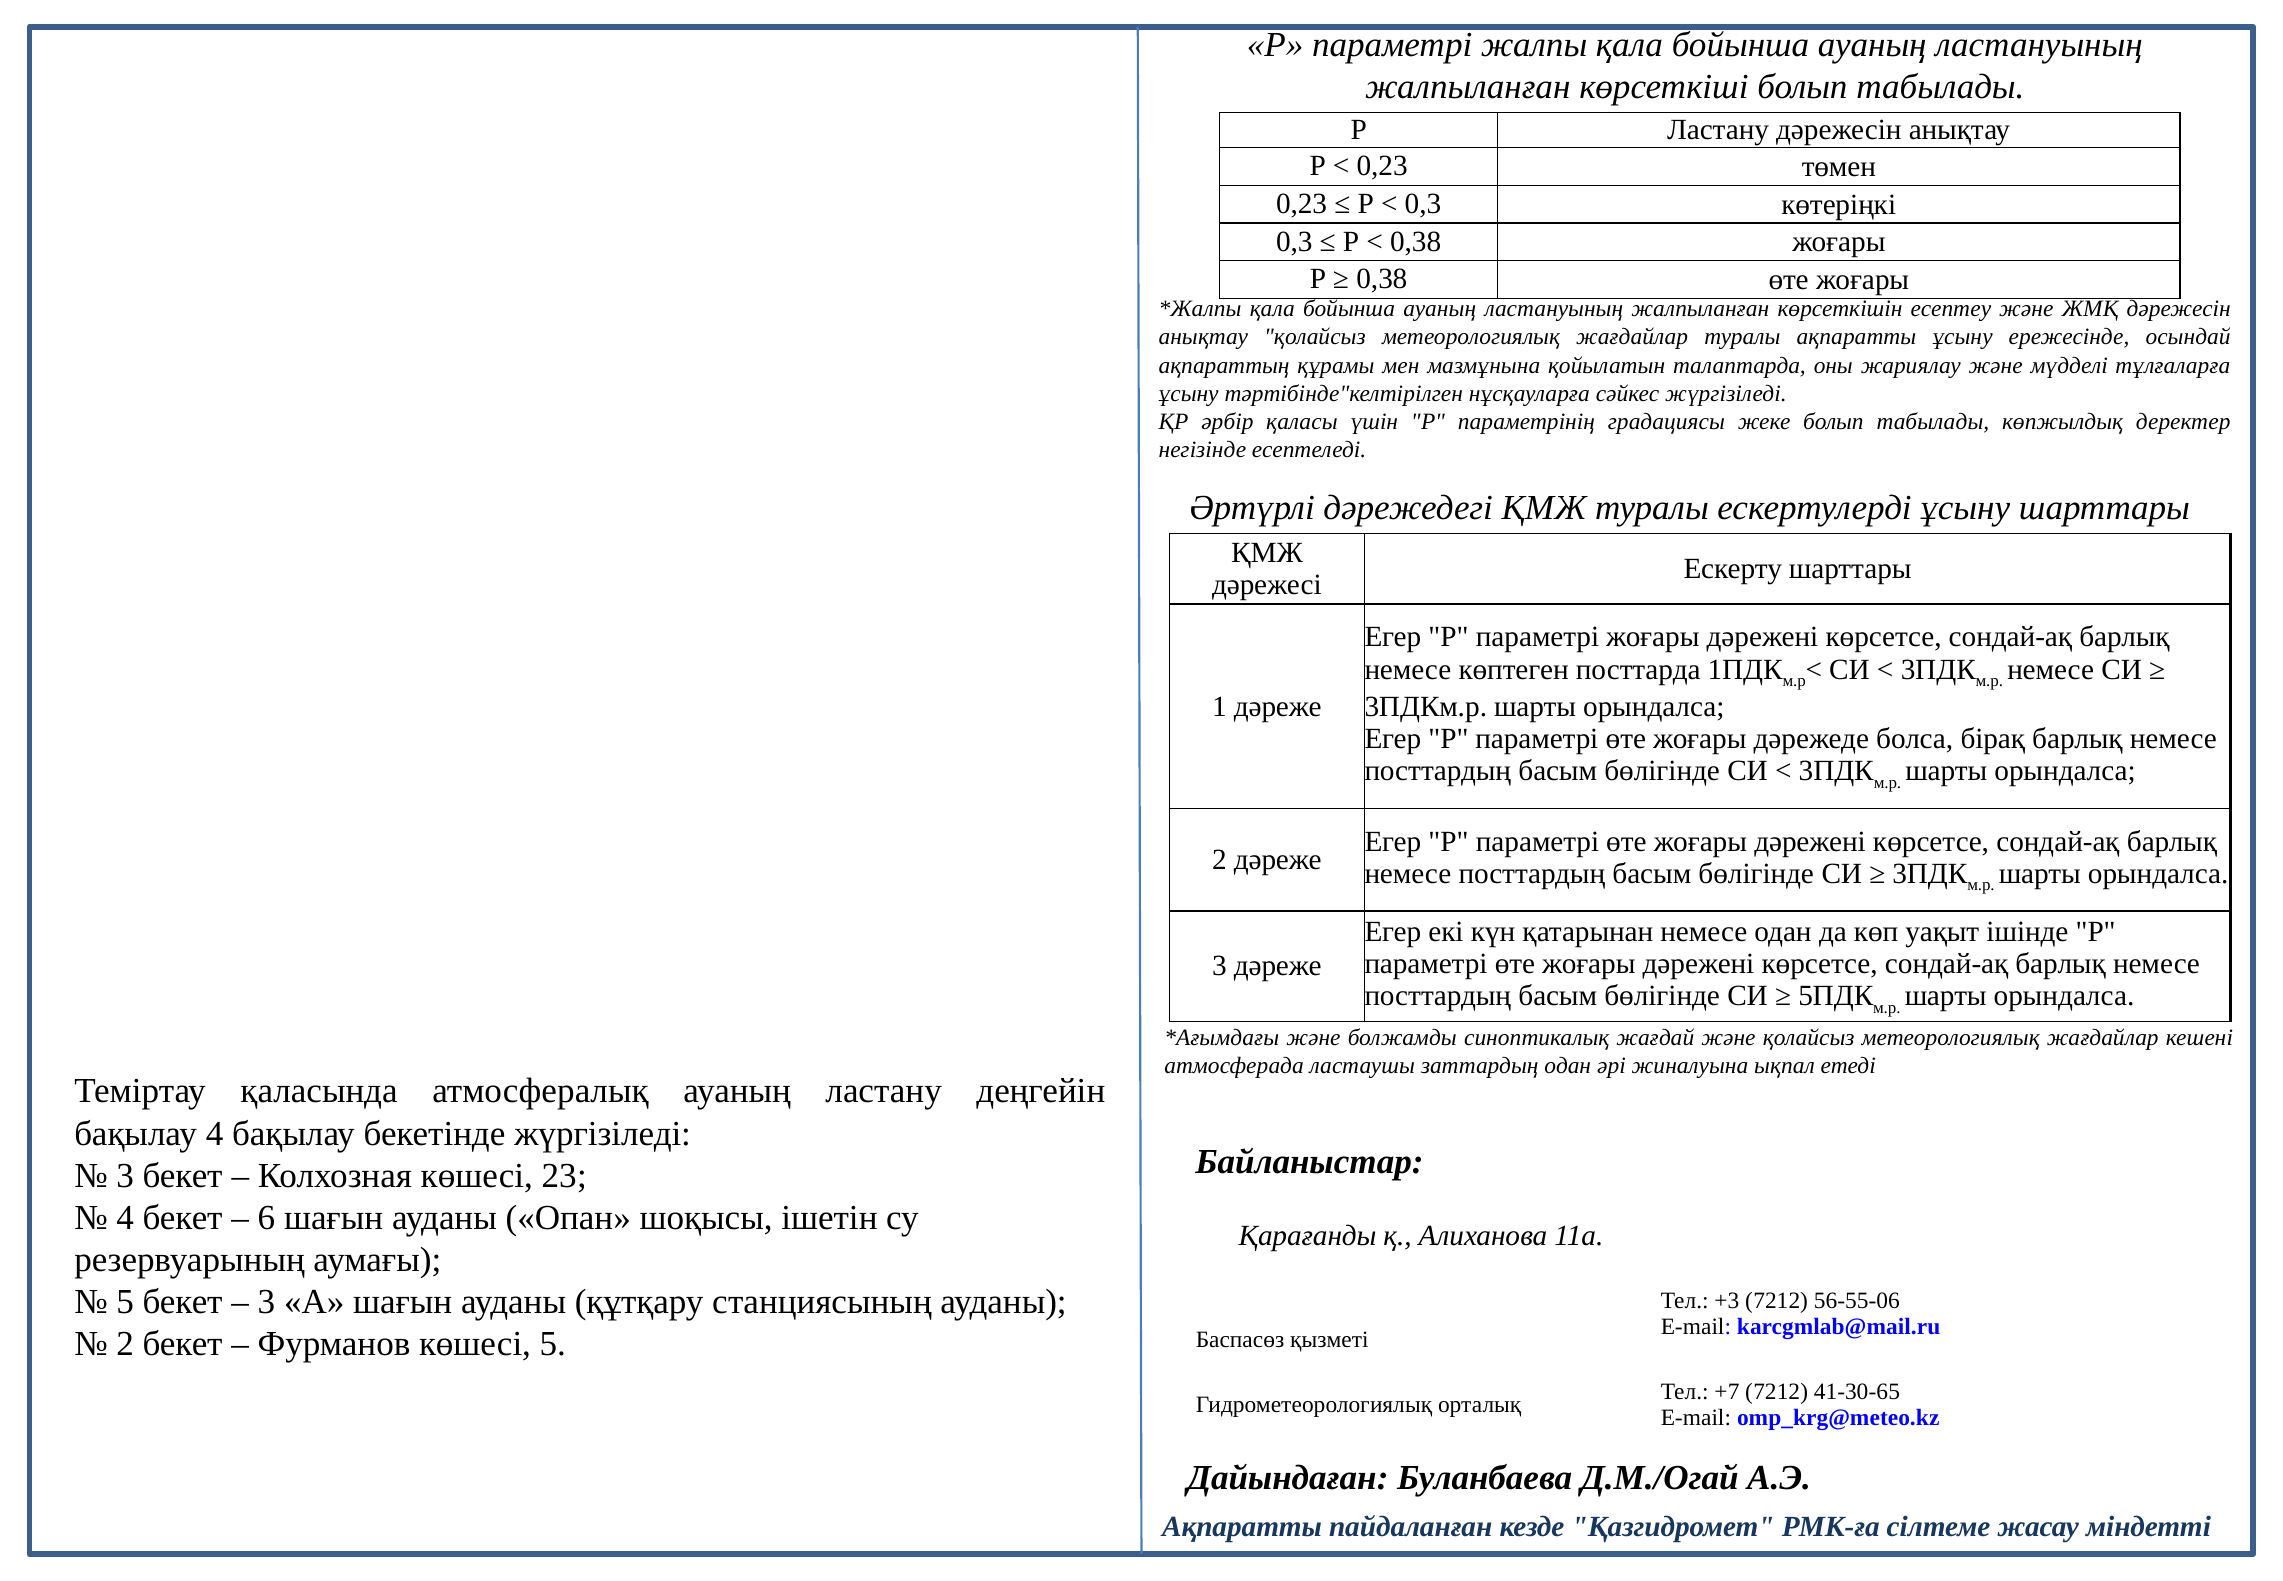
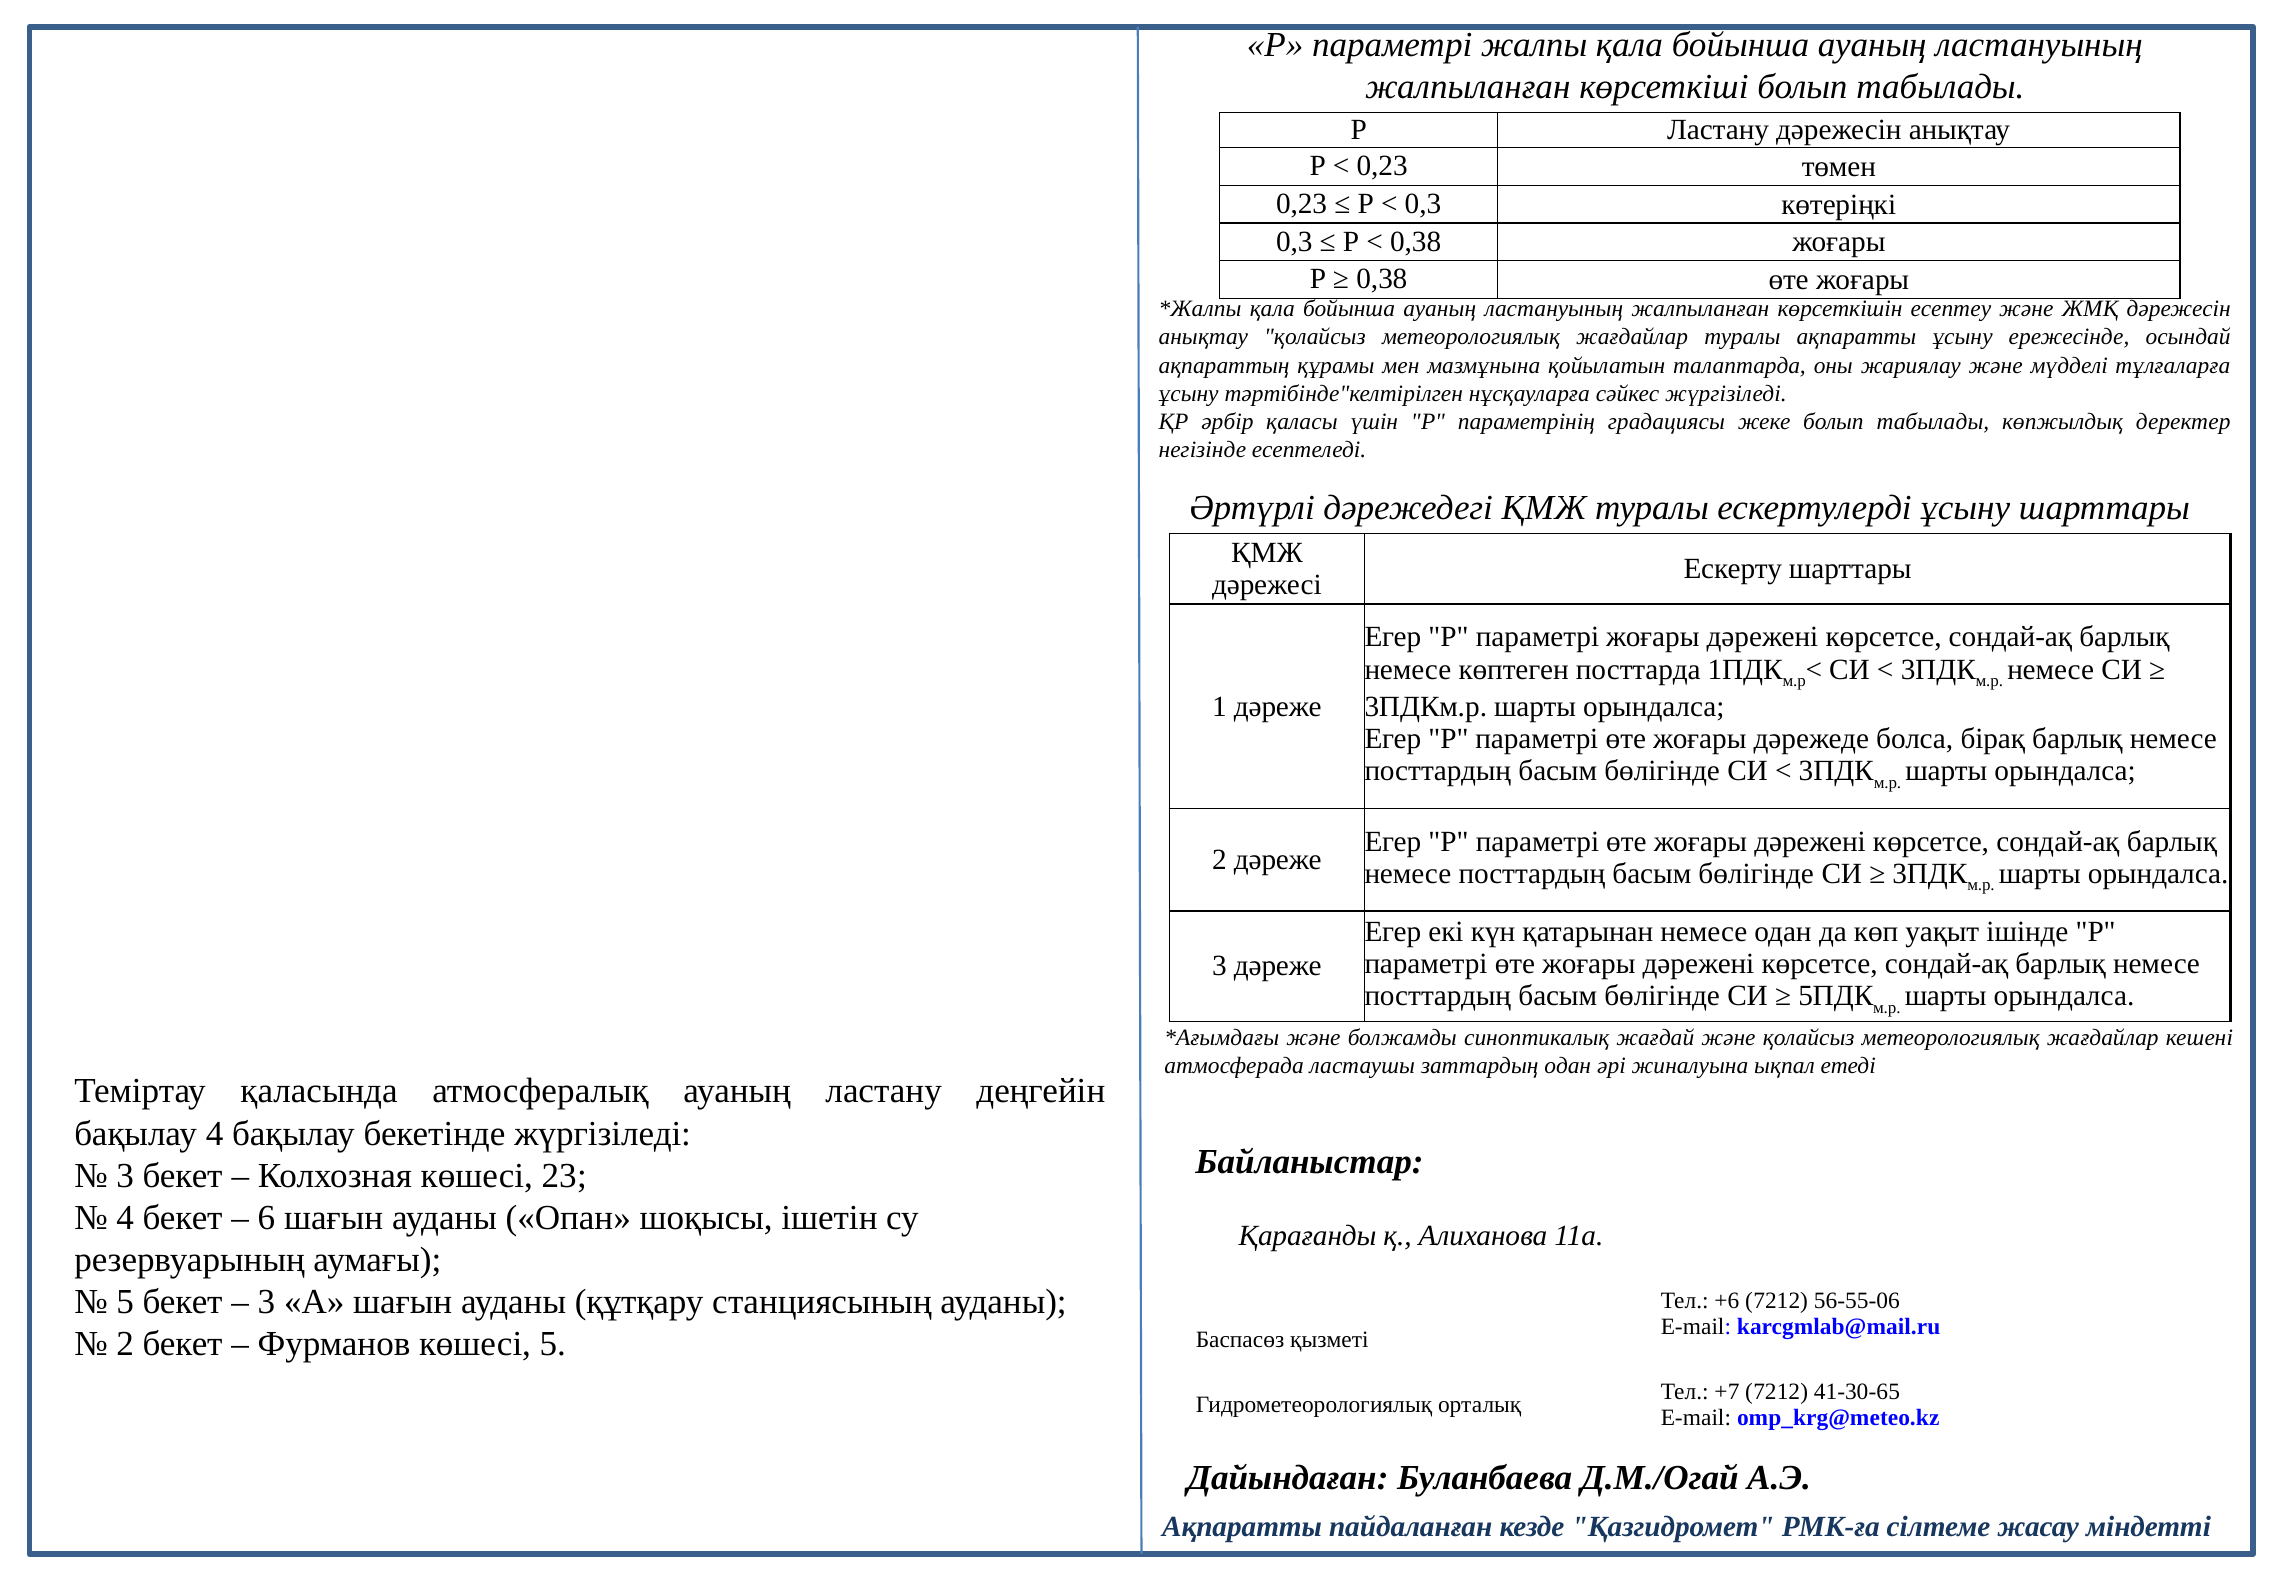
+3: +3 -> +6
